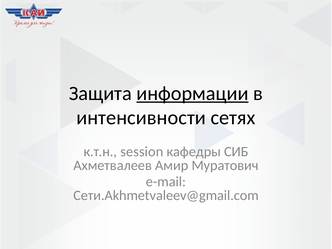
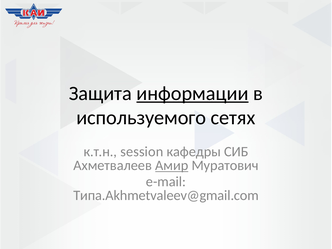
интенсивности: интенсивности -> используемого
Амир underline: none -> present
Сети.Akhmetvaleev@gmail.com: Сети.Akhmetvaleev@gmail.com -> Типа.Akhmetvaleev@gmail.com
